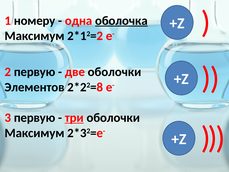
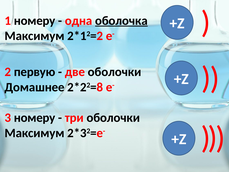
Элементов: Элементов -> Домашнее
3 первую: первую -> номеру
три underline: present -> none
